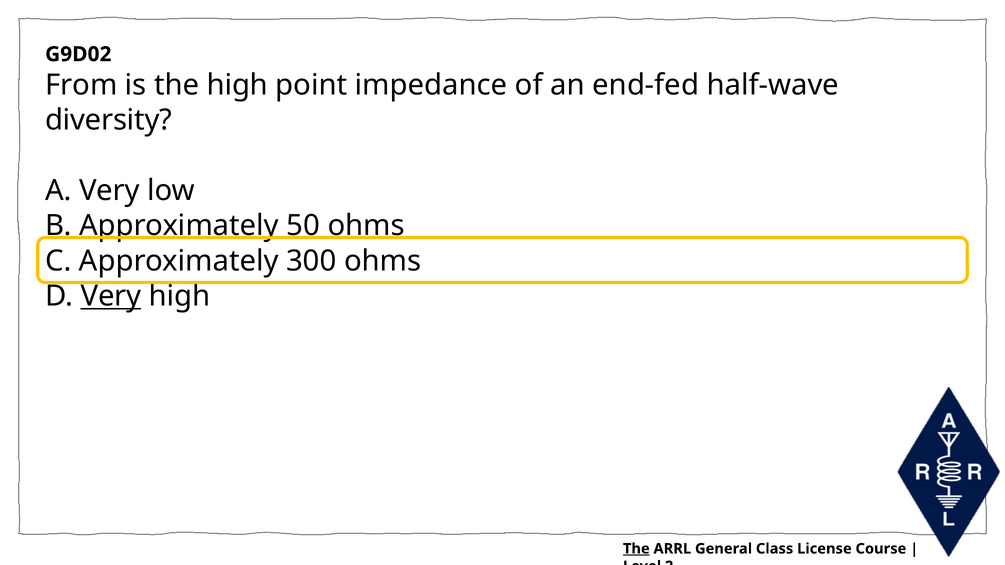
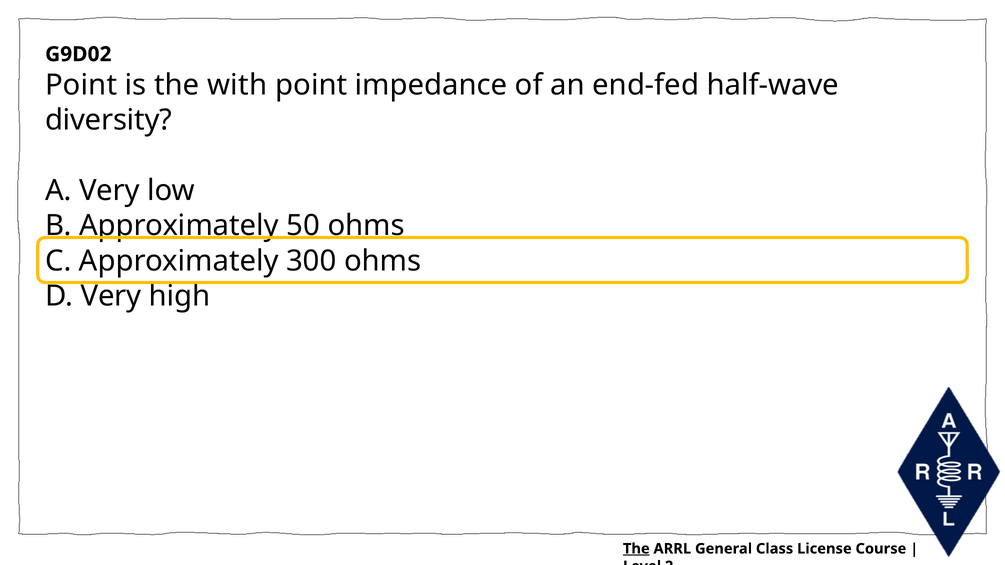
From at (81, 85): From -> Point
the high: high -> with
Very at (111, 296) underline: present -> none
